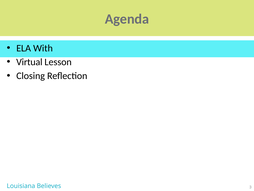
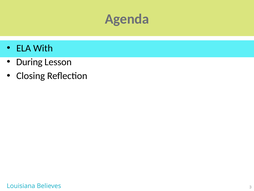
Virtual: Virtual -> During
